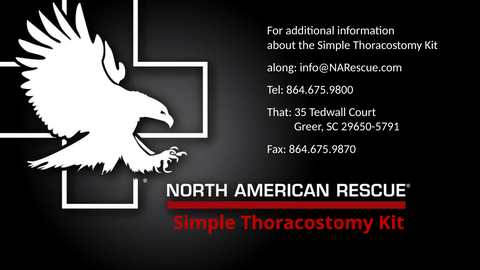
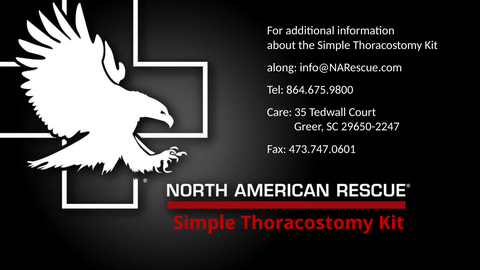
That: That -> Care
29650-5791: 29650-5791 -> 29650-2247
864.675.9870: 864.675.9870 -> 473.747.0601
